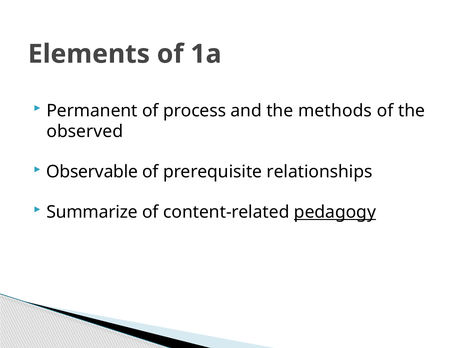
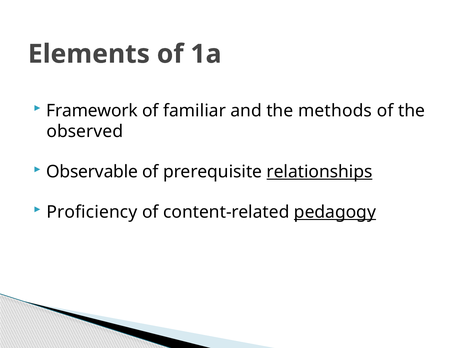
Permanent: Permanent -> Framework
process: process -> familiar
relationships underline: none -> present
Summarize: Summarize -> Proficiency
